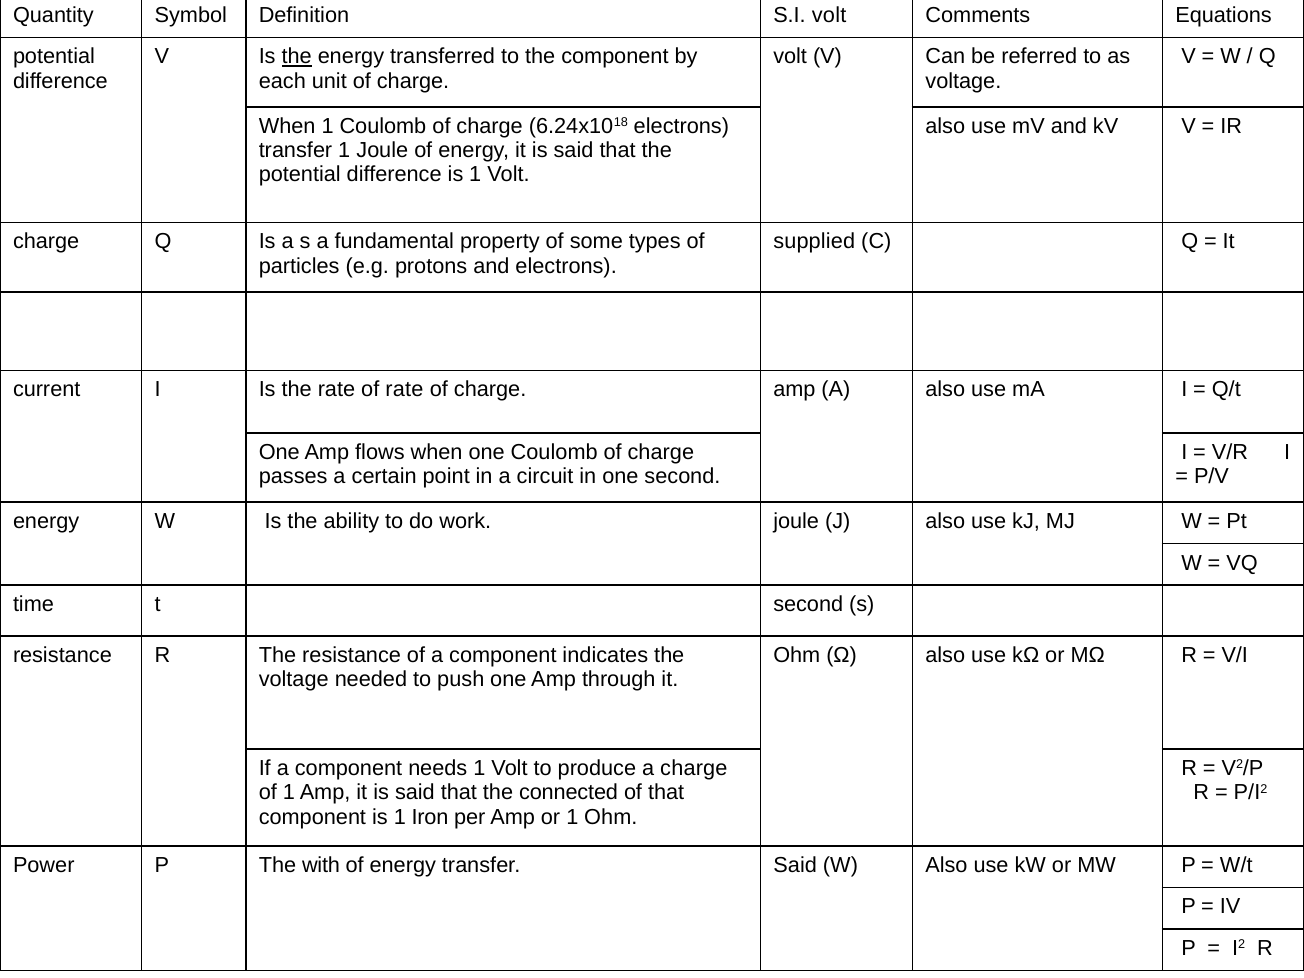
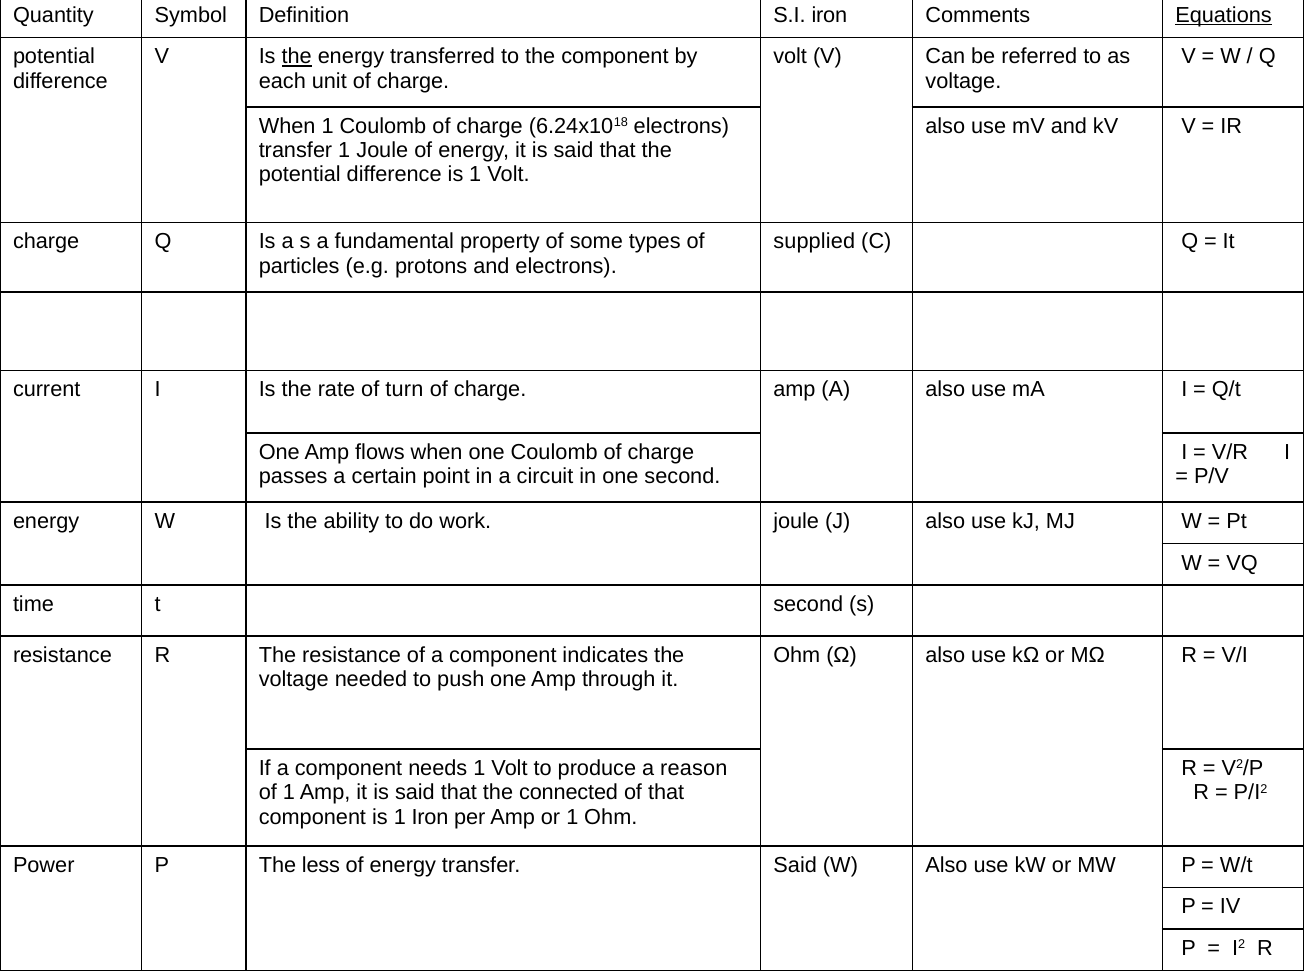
volt at (829, 15): volt -> iron
Equations underline: none -> present
of rate: rate -> turn
a charge: charge -> reason
with: with -> less
